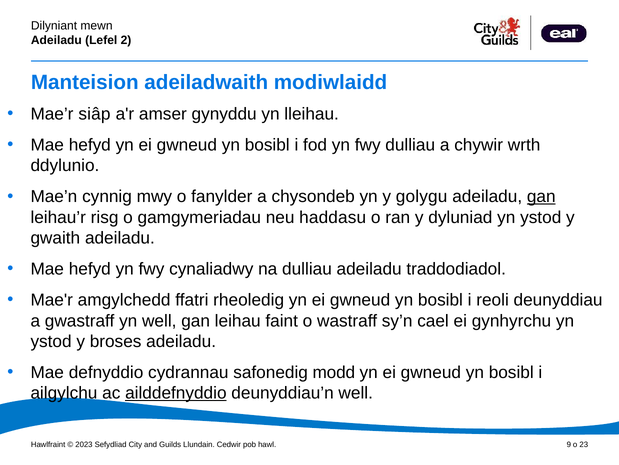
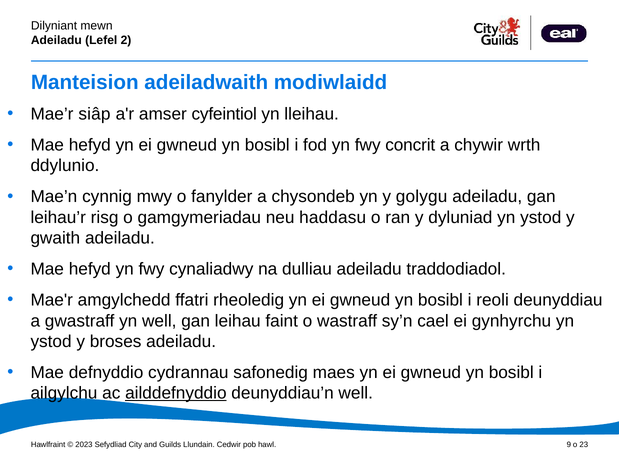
gynyddu: gynyddu -> cyfeintiol
fwy dulliau: dulliau -> concrit
gan at (541, 196) underline: present -> none
modd: modd -> maes
